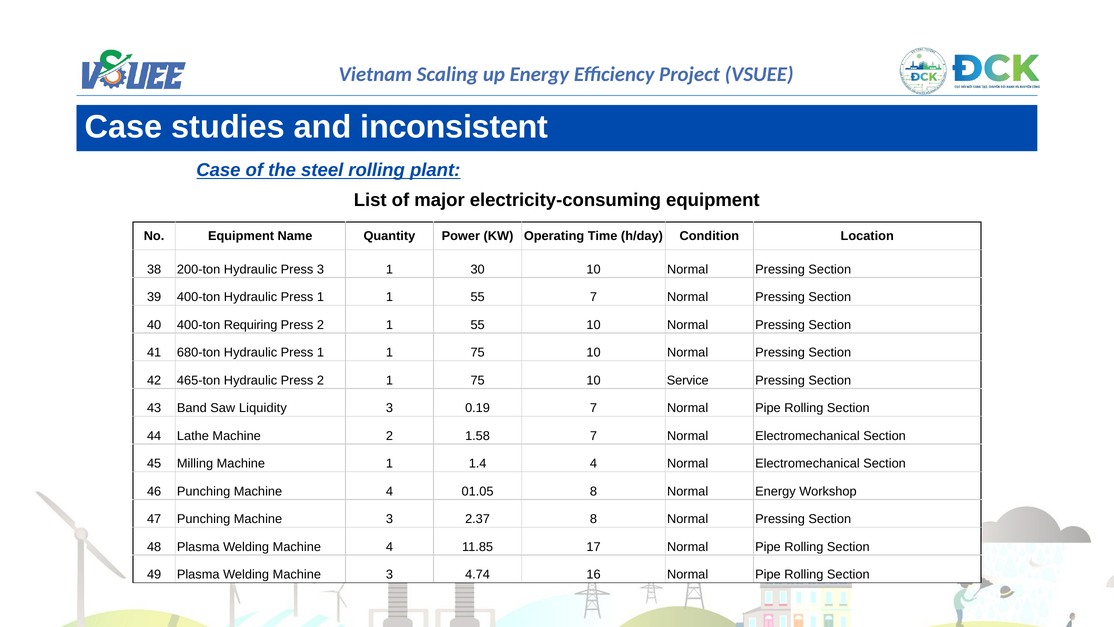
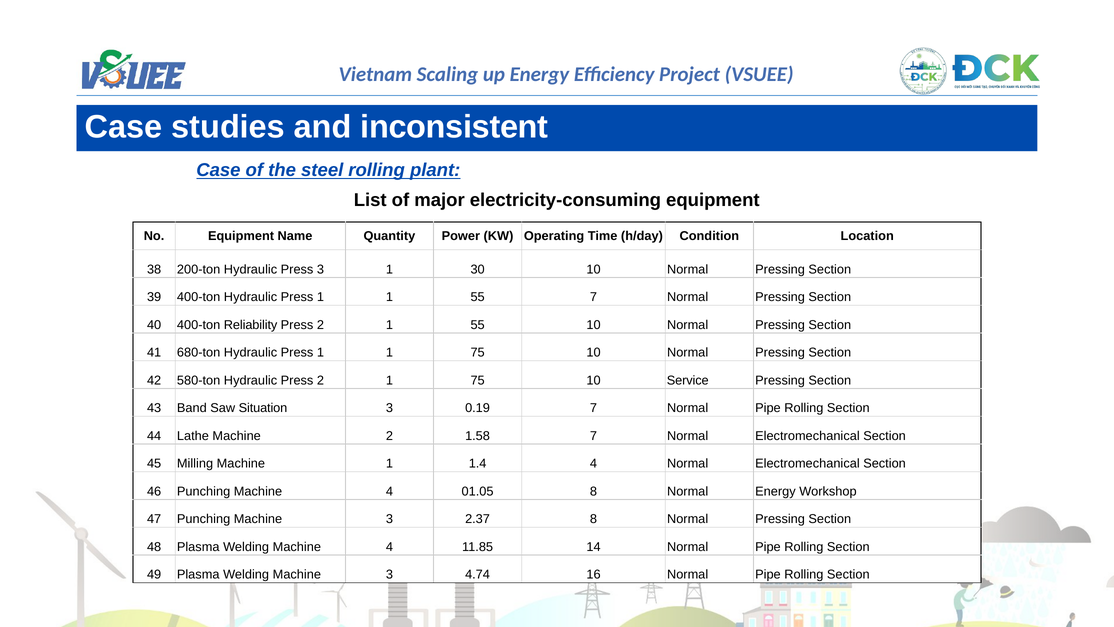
Requiring: Requiring -> Reliability
465-ton: 465-ton -> 580-ton
Liquidity: Liquidity -> Situation
17: 17 -> 14
